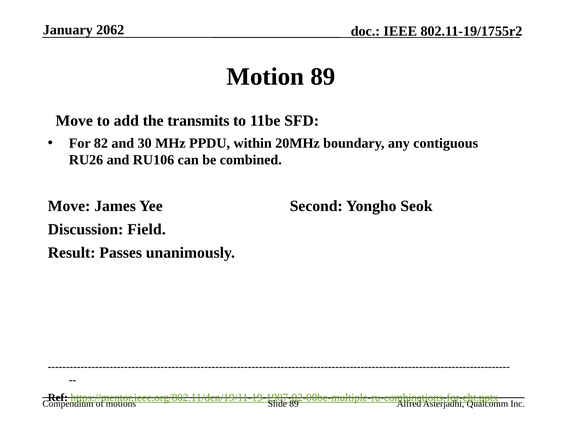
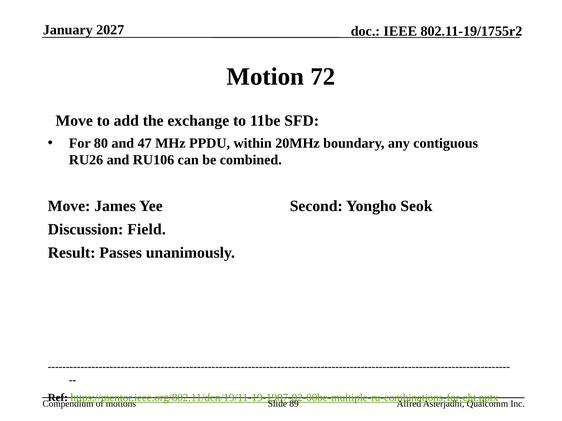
2062: 2062 -> 2027
Motion 89: 89 -> 72
transmits: transmits -> exchange
82: 82 -> 80
30: 30 -> 47
